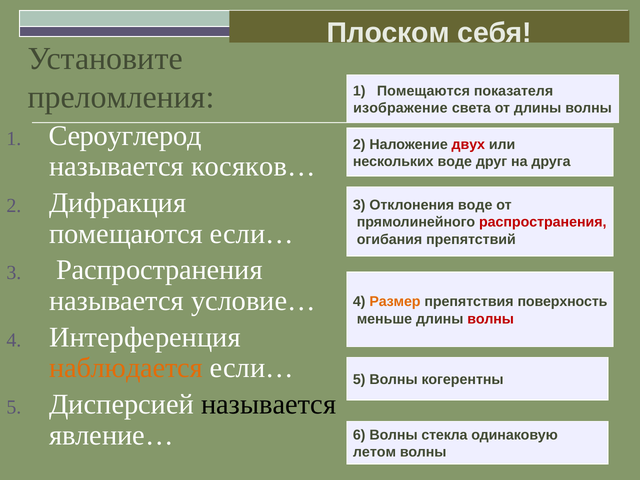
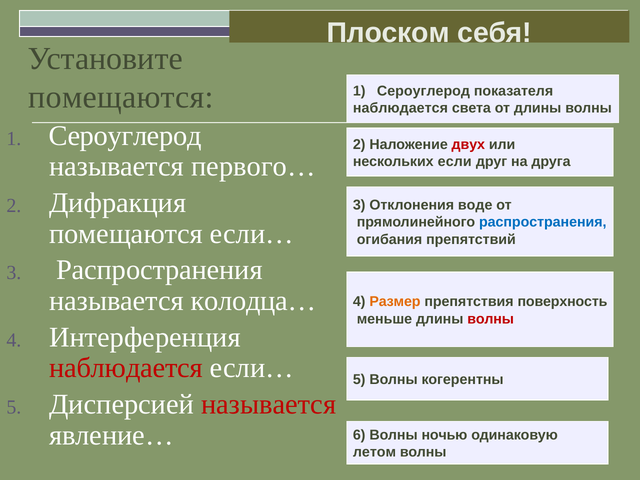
преломления at (121, 97): преломления -> помещаются
Помещаются at (423, 91): Помещаются -> Сероуглерод
изображение at (400, 108): изображение -> наблюдается
косяков…: косяков… -> первого…
нескольких воде: воде -> если
распространения at (543, 222) colour: red -> blue
условие…: условие… -> колодца…
наблюдается at (126, 368) colour: orange -> red
называется at (269, 404) colour: black -> red
стекла: стекла -> ночью
